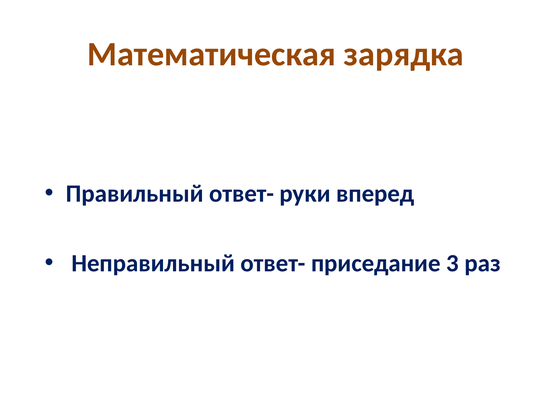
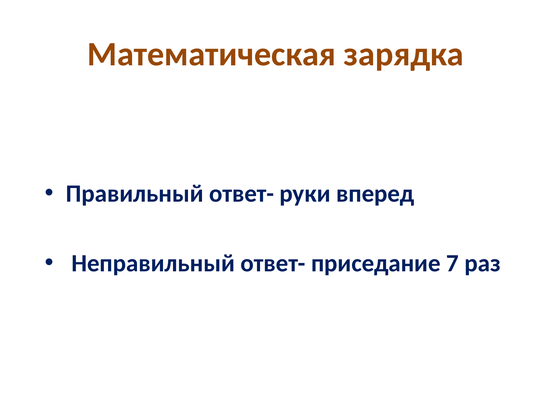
3: 3 -> 7
